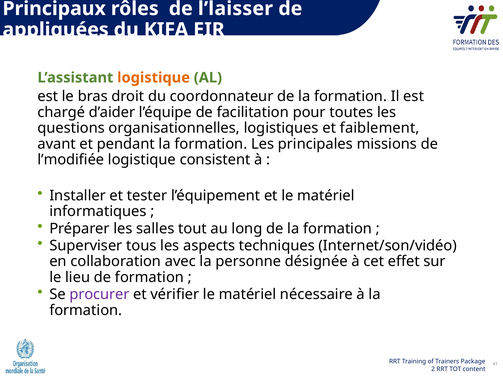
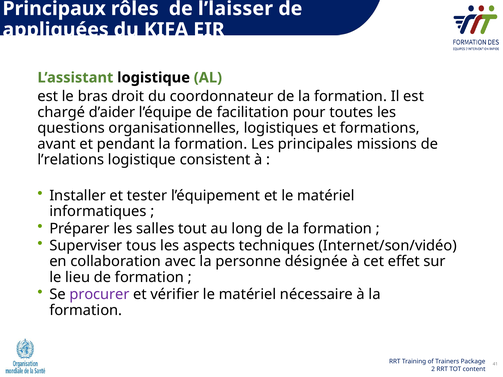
logistique at (154, 78) colour: orange -> black
faiblement: faiblement -> formations
l’modifiée: l’modifiée -> l’relations
